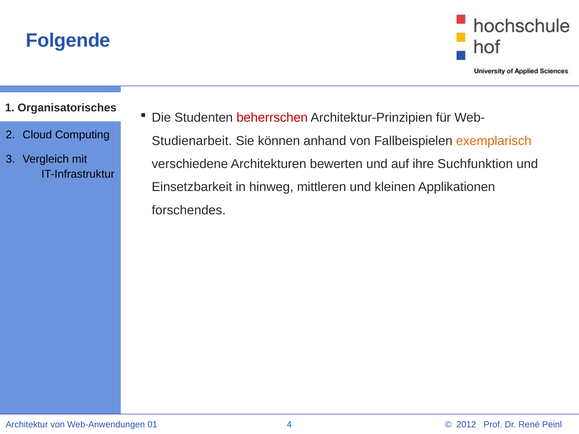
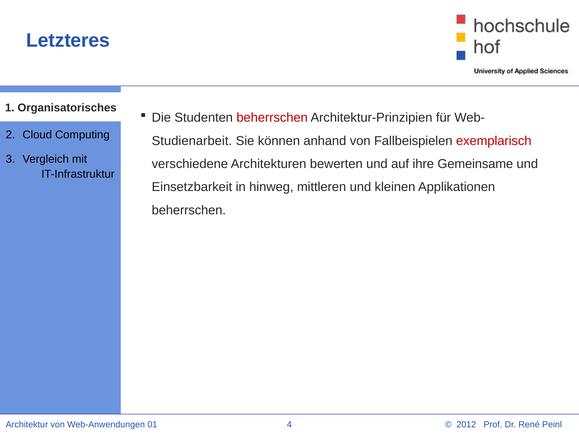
Folgende: Folgende -> Letzteres
exemplarisch colour: orange -> red
Suchfunktion: Suchfunktion -> Gemeinsame
forschendes at (189, 210): forschendes -> beherrschen
